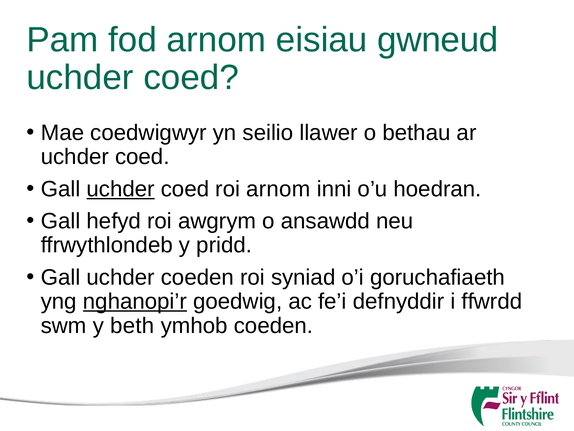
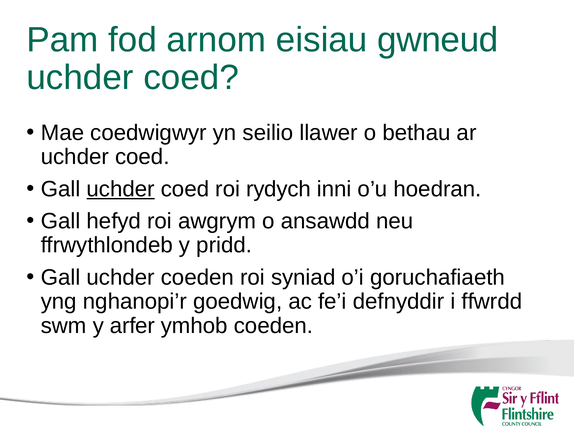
roi arnom: arnom -> rydych
nghanopi’r underline: present -> none
beth: beth -> arfer
